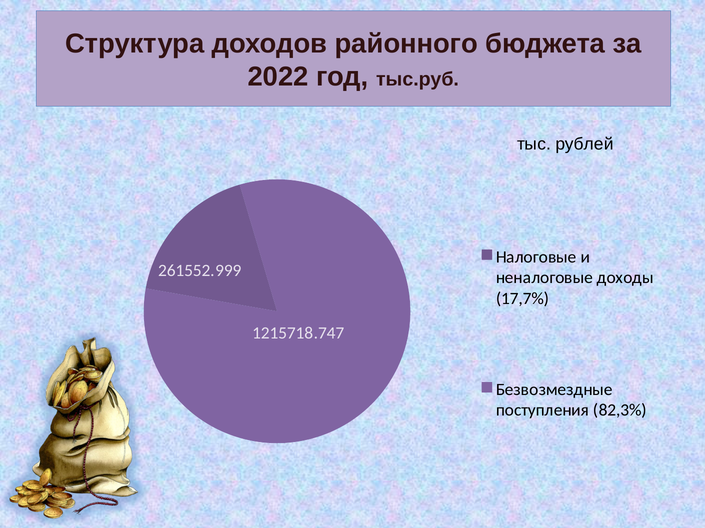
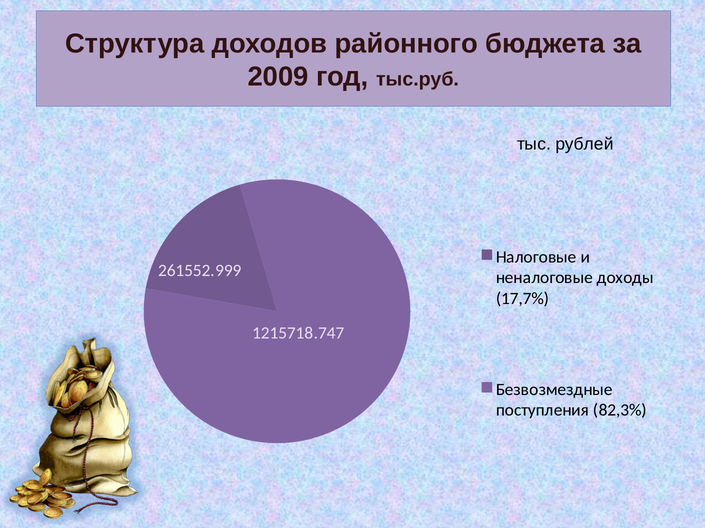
2022: 2022 -> 2009
